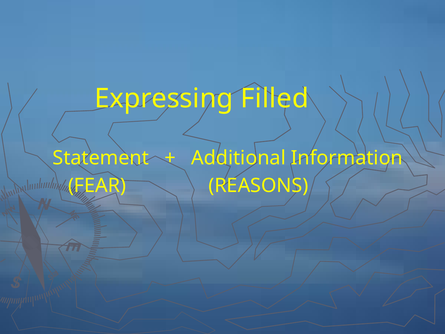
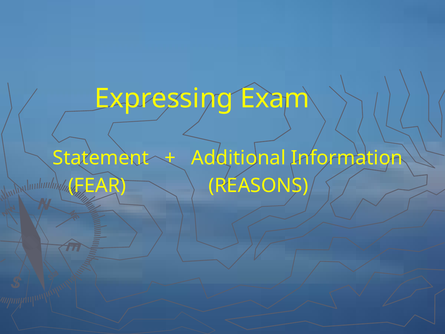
Filled: Filled -> Exam
